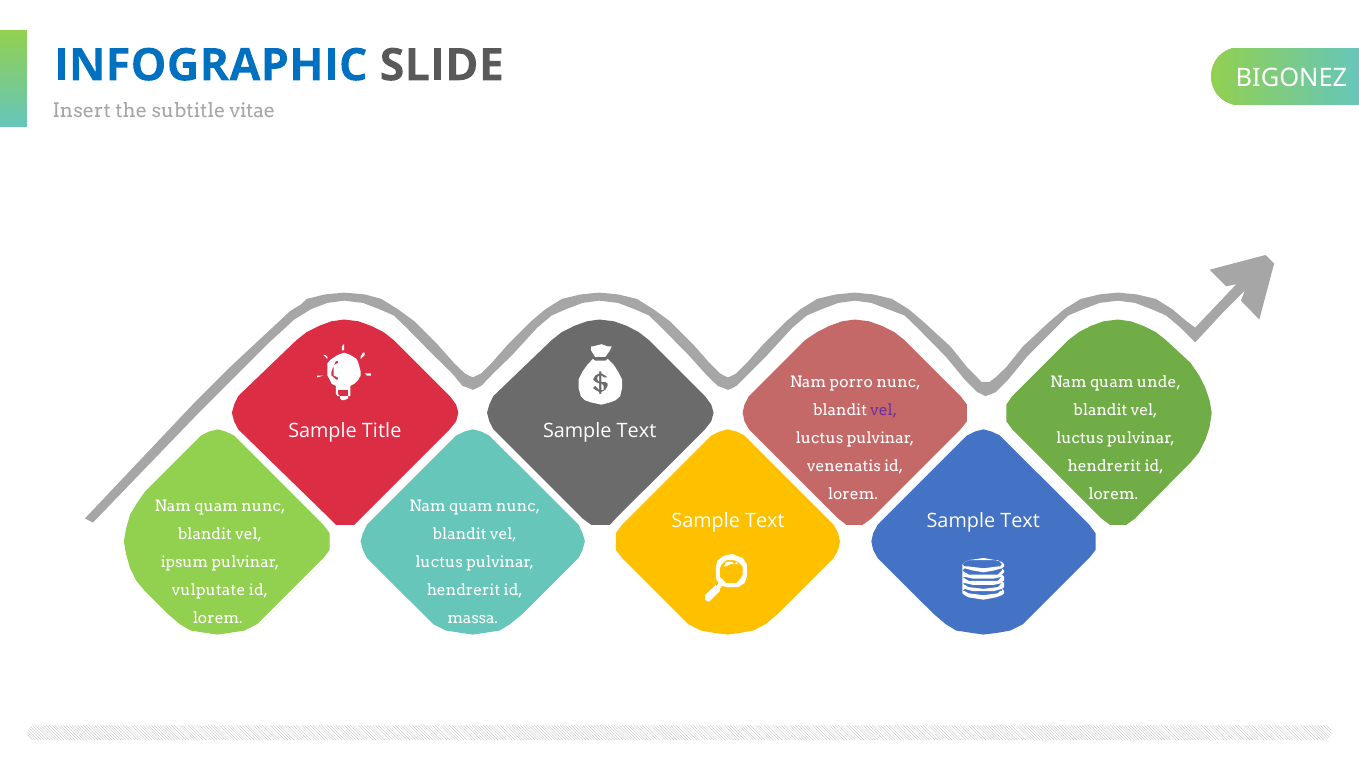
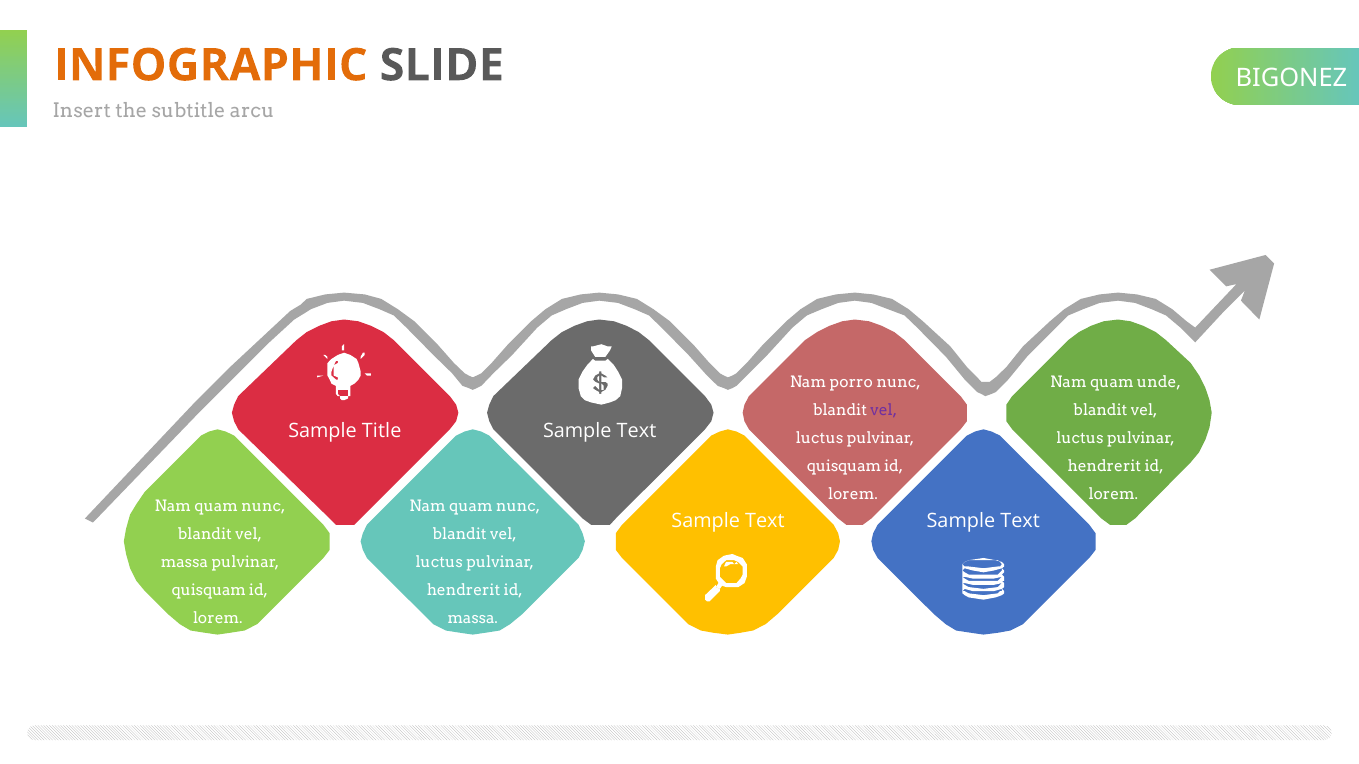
INFOGRAPHIC colour: blue -> orange
vitae: vitae -> arcu
venenatis at (844, 467): venenatis -> quisquam
ipsum at (184, 563): ipsum -> massa
vulputate at (209, 591): vulputate -> quisquam
